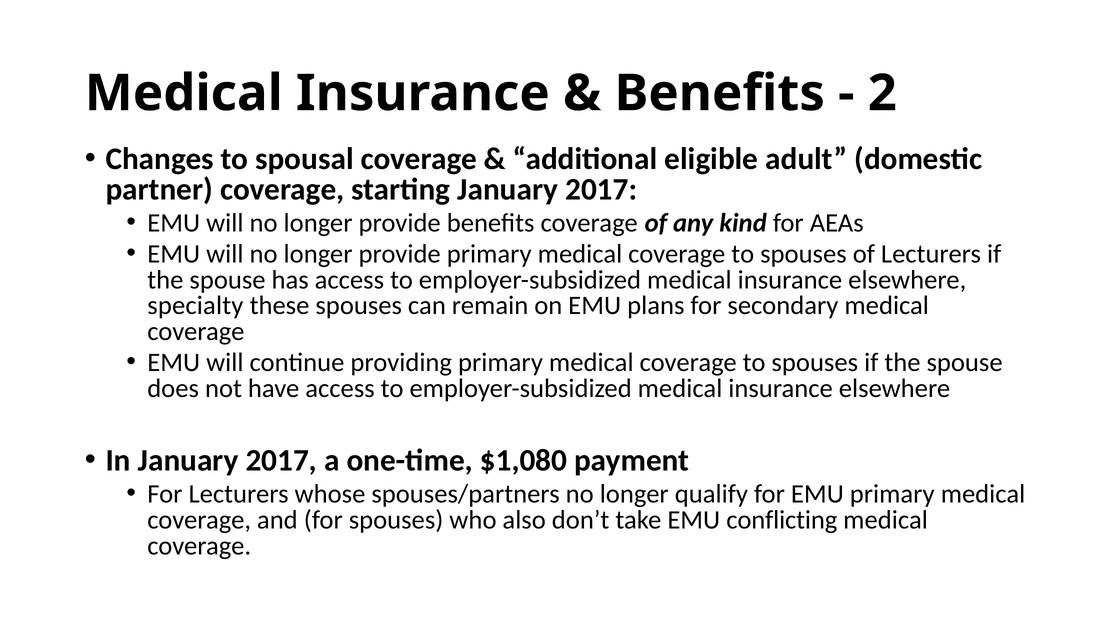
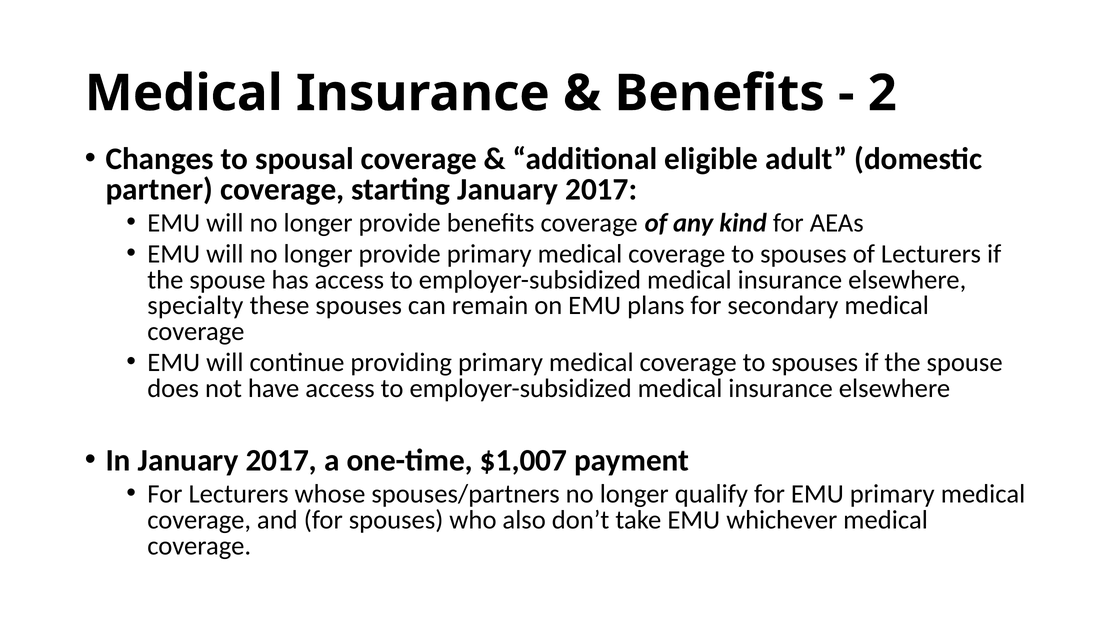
$1,080: $1,080 -> $1,007
conflicting: conflicting -> whichever
